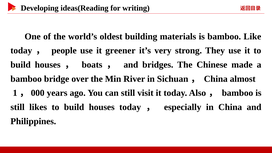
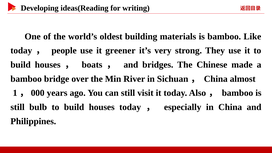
likes: likes -> bulb
